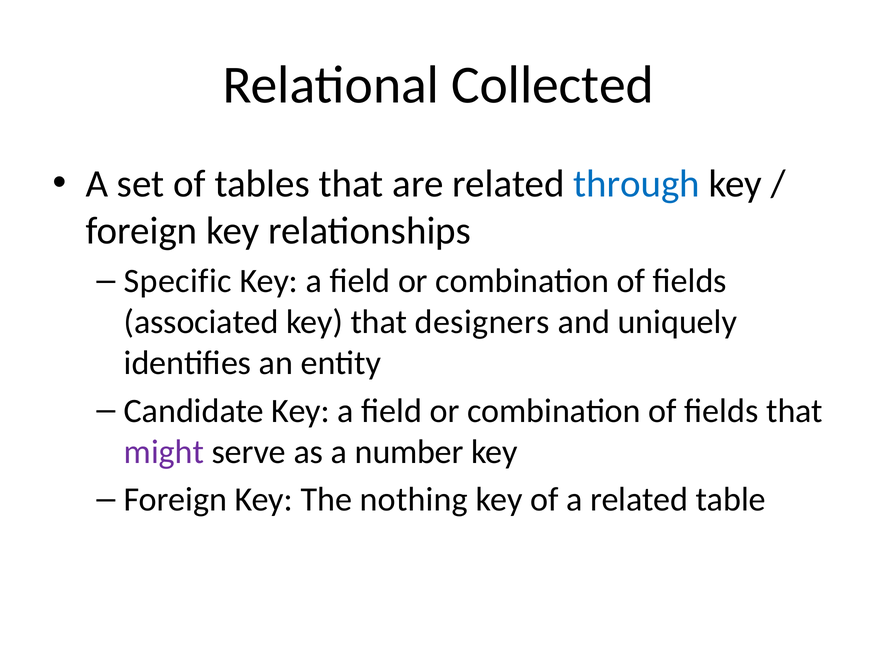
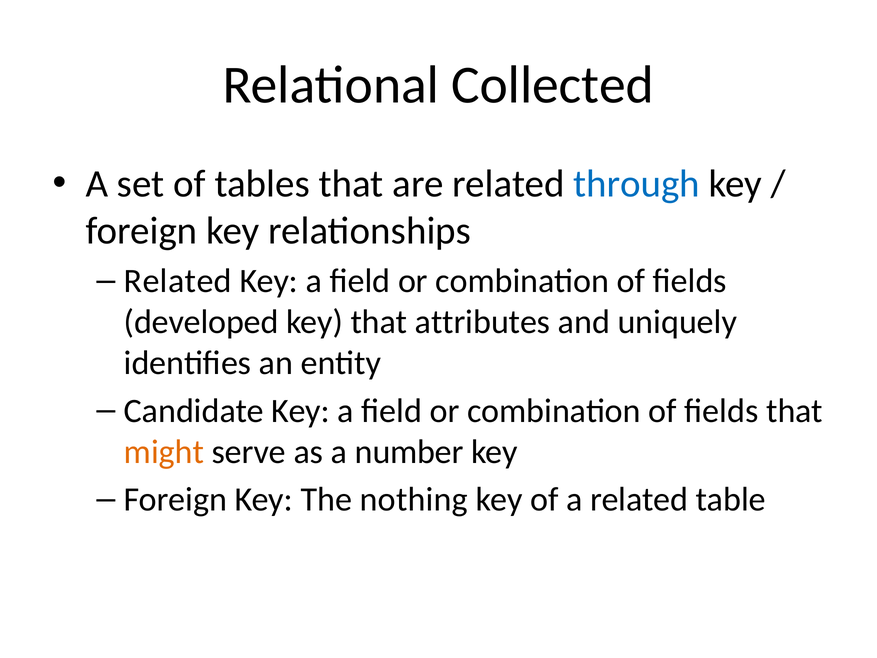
Specific at (178, 281): Specific -> Related
associated: associated -> developed
designers: designers -> attributes
might colour: purple -> orange
